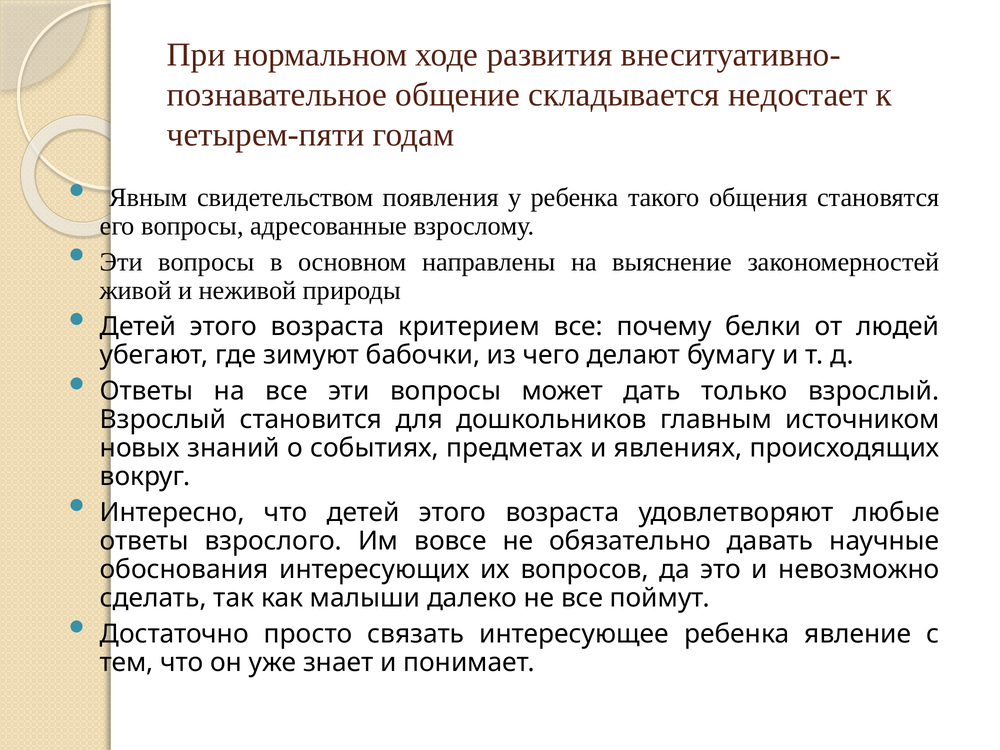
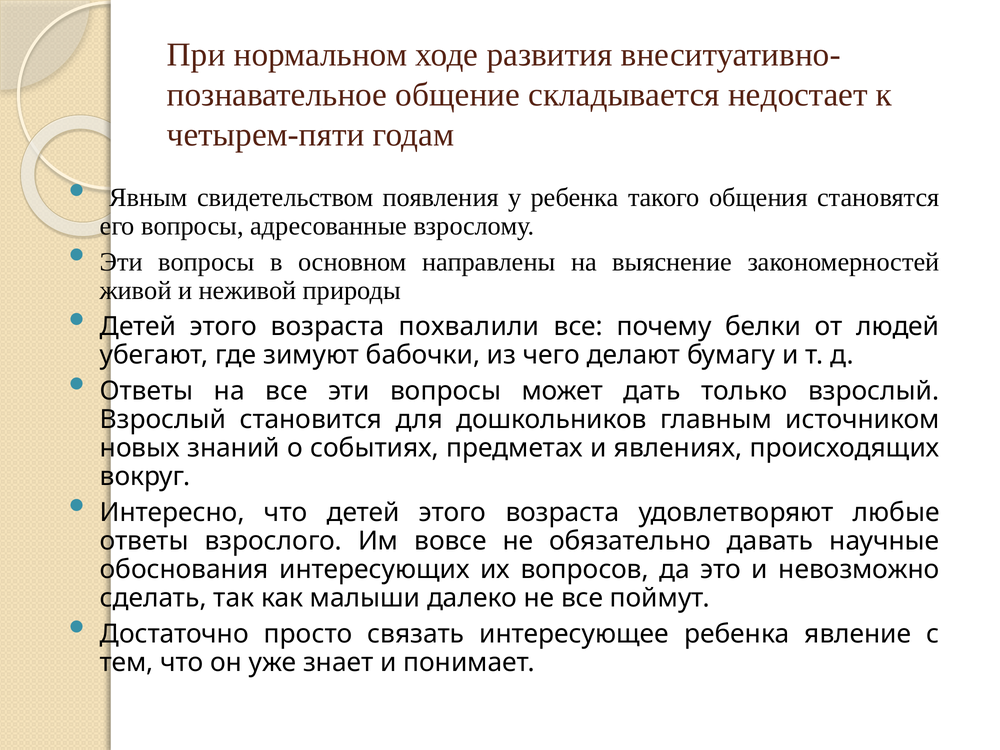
критерием: критерием -> похвалили
